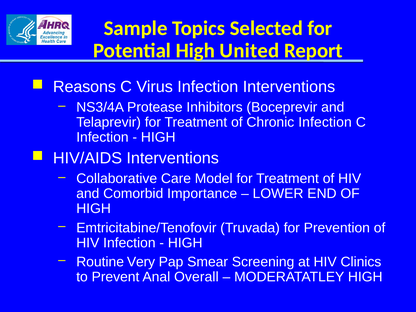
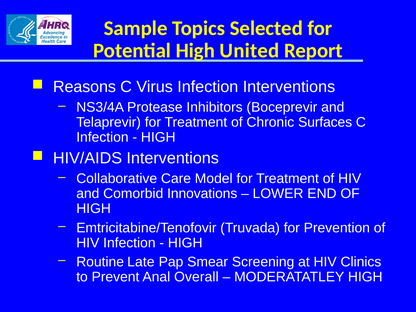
Chronic Infection: Infection -> Surfaces
Importance: Importance -> Innovations
Very: Very -> Late
